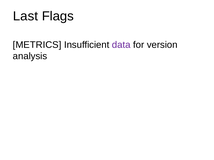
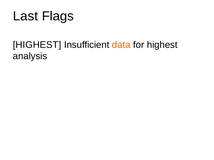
METRICS at (37, 45): METRICS -> HIGHEST
data colour: purple -> orange
for version: version -> highest
